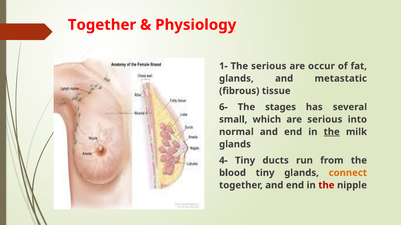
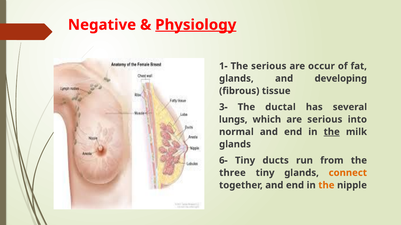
Together at (102, 25): Together -> Negative
Physiology underline: none -> present
metastatic: metastatic -> developing
6-: 6- -> 3-
stages: stages -> ductal
small: small -> lungs
4-: 4- -> 6-
blood: blood -> three
the at (326, 186) colour: red -> orange
